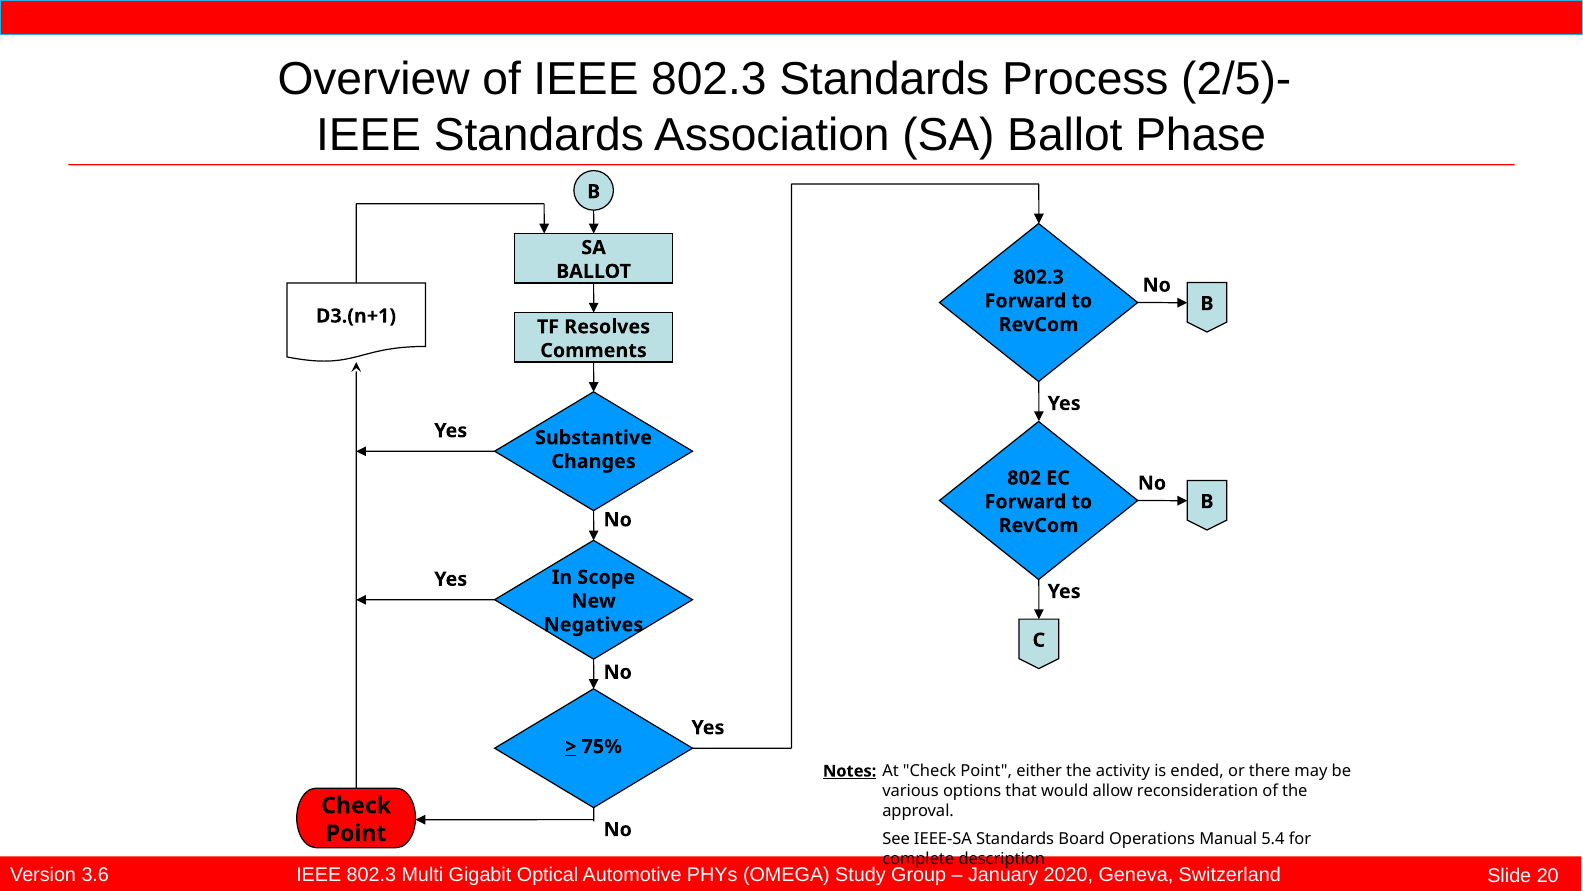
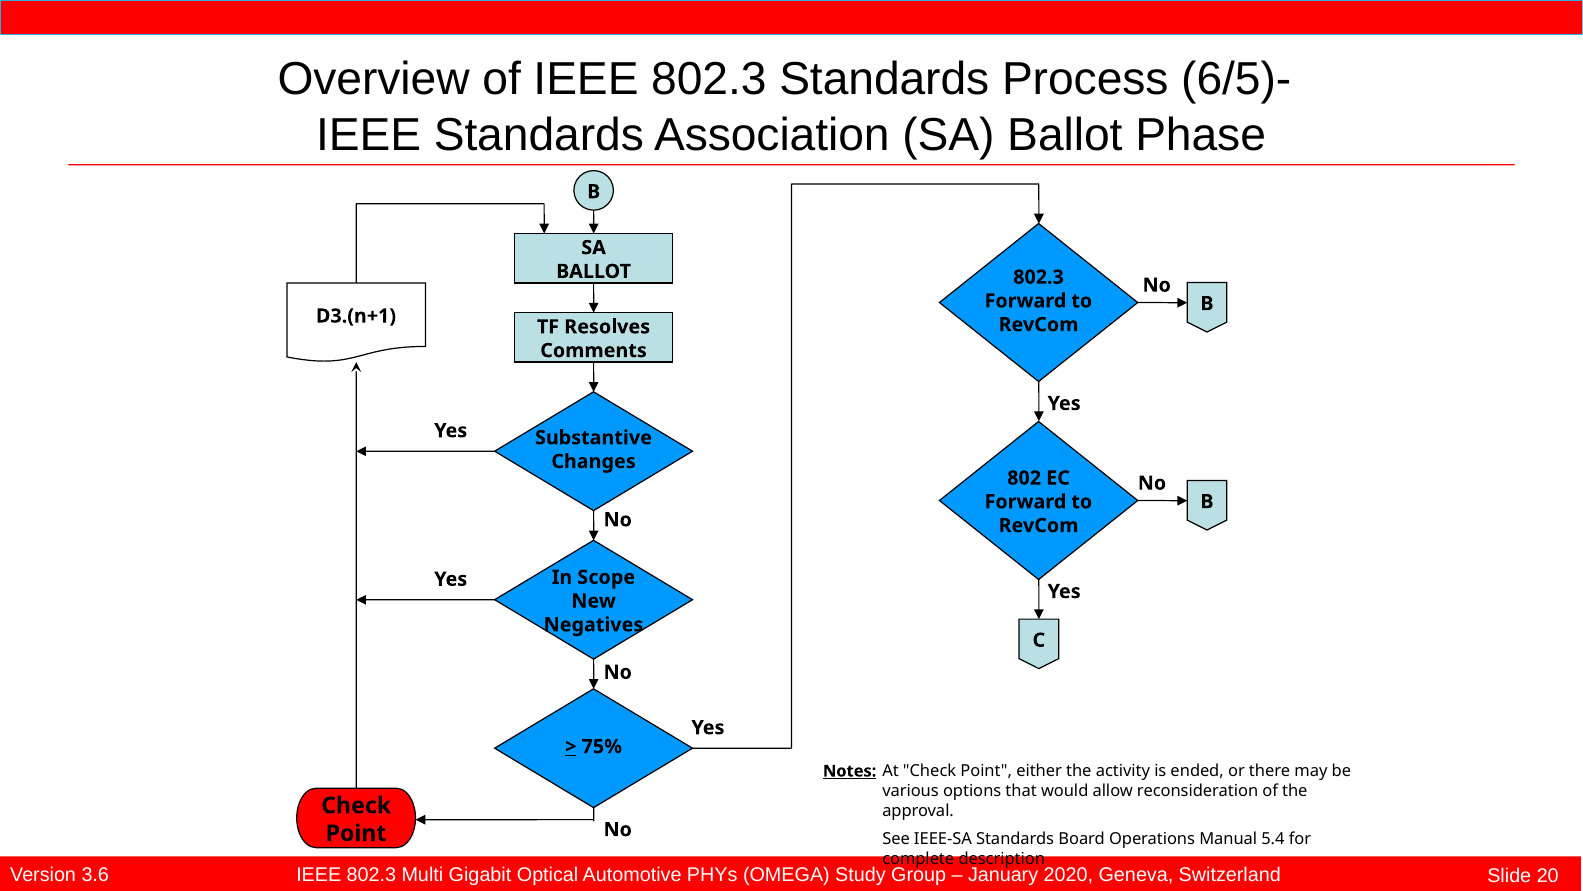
2/5)-: 2/5)- -> 6/5)-
